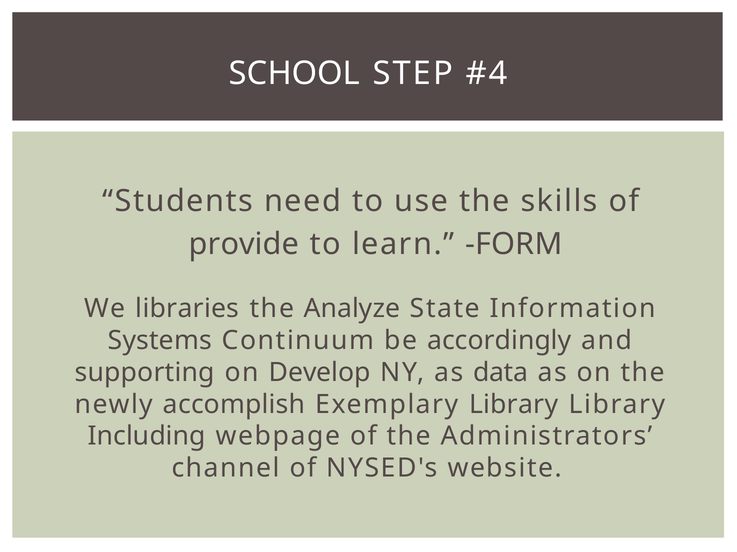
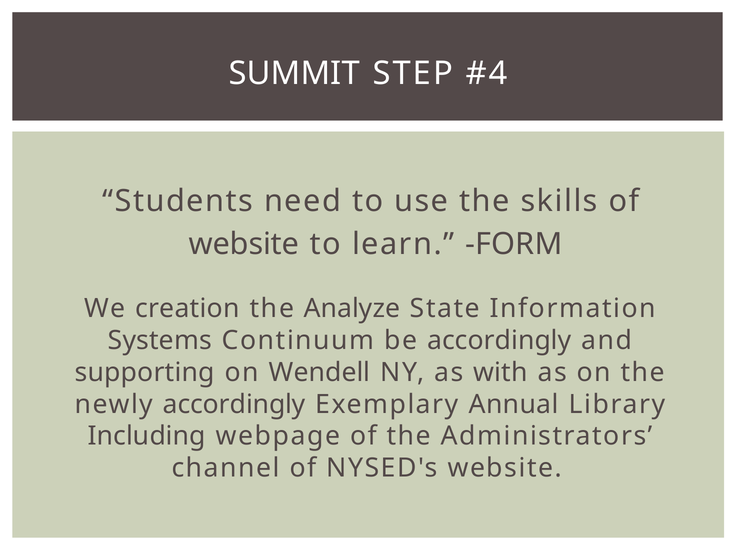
SCHOOL: SCHOOL -> SUMMIT
provide at (244, 245): provide -> website
libraries: libraries -> creation
Develop: Develop -> Wendell
data: data -> with
newly accomplish: accomplish -> accordingly
Exemplary Library: Library -> Annual
